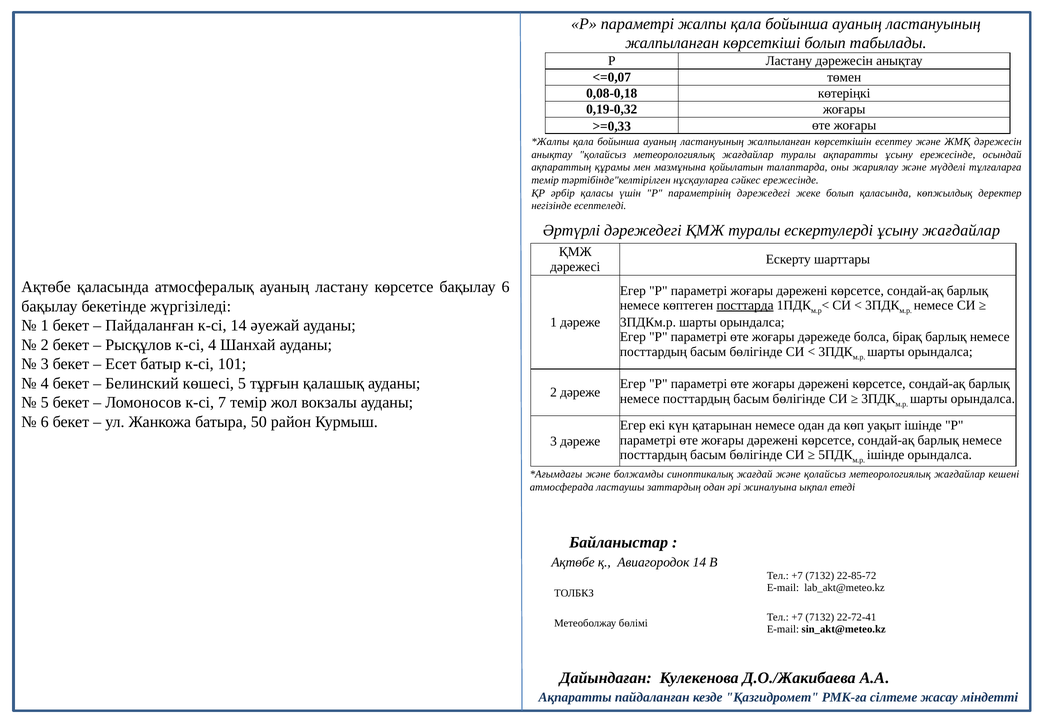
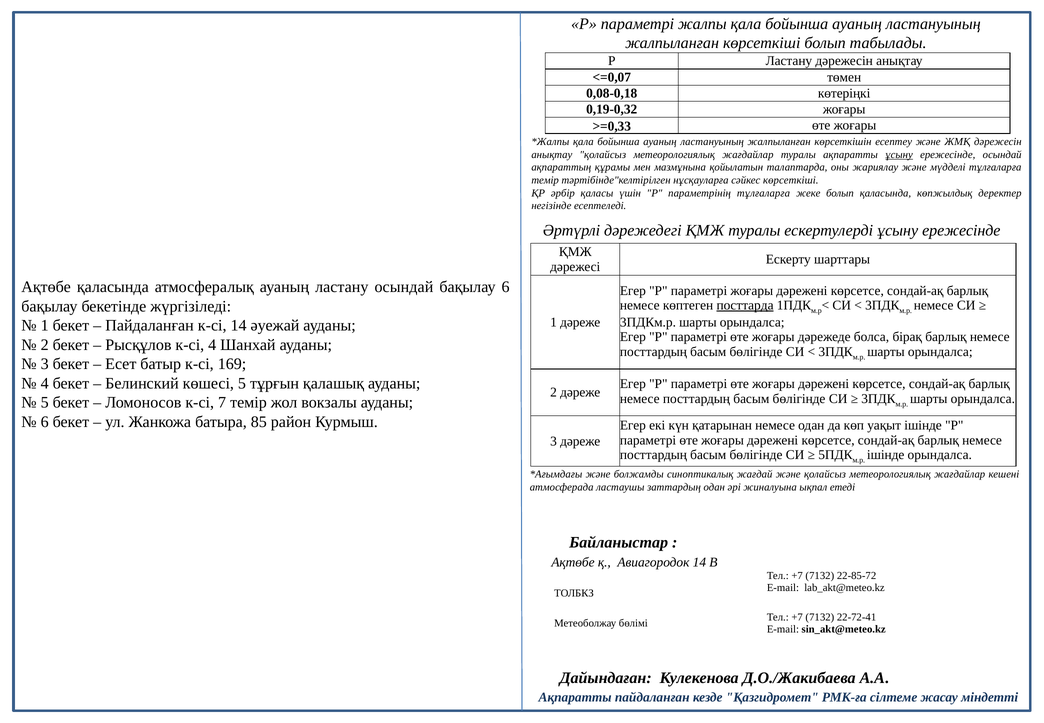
ұсыну at (899, 154) underline: none -> present
сәйкес ережесінде: ережесінде -> көрсеткіші
параметрінің дәрежедегі: дәрежедегі -> тұлғаларға
ескертулерді ұсыну жағдайлар: жағдайлар -> ережесінде
ластану көрсетсе: көрсетсе -> осындай
101: 101 -> 169
50: 50 -> 85
